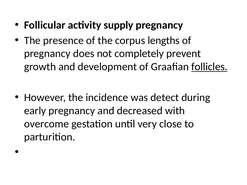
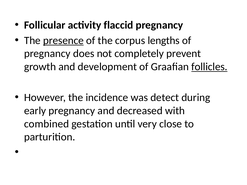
supply: supply -> flaccid
presence underline: none -> present
overcome: overcome -> combined
